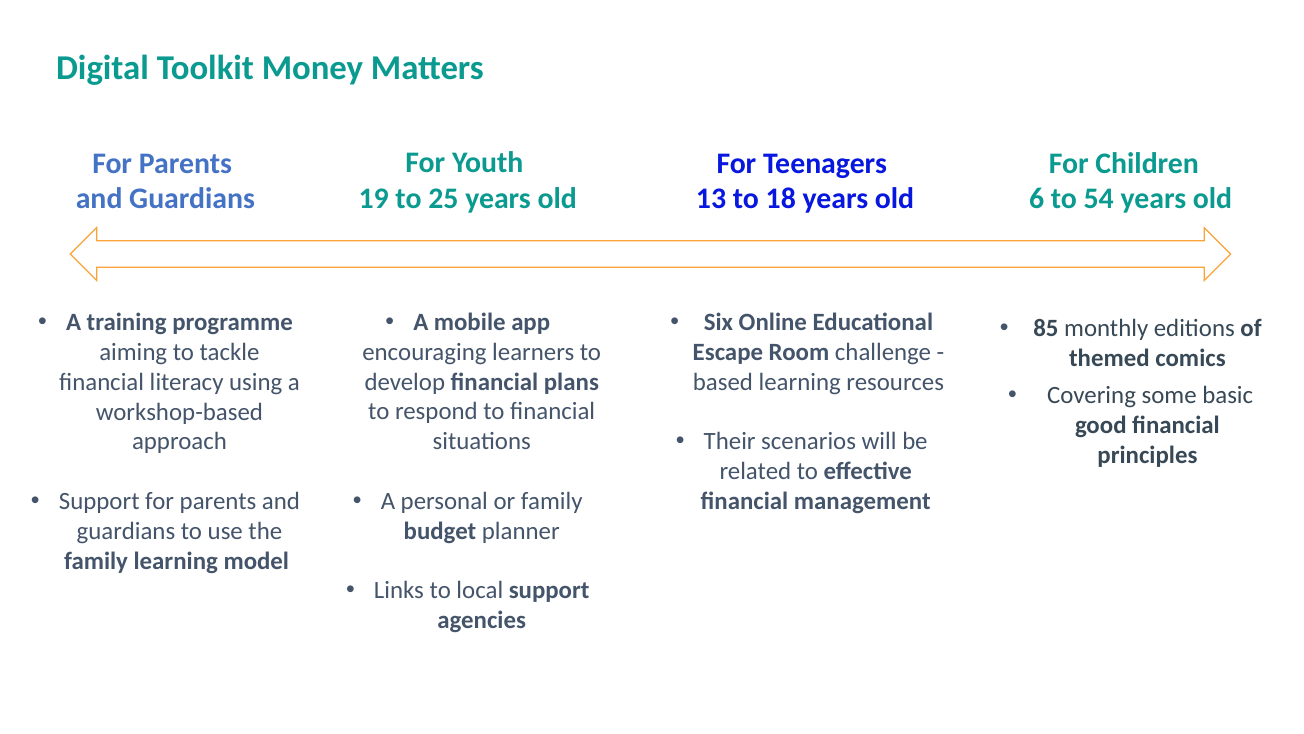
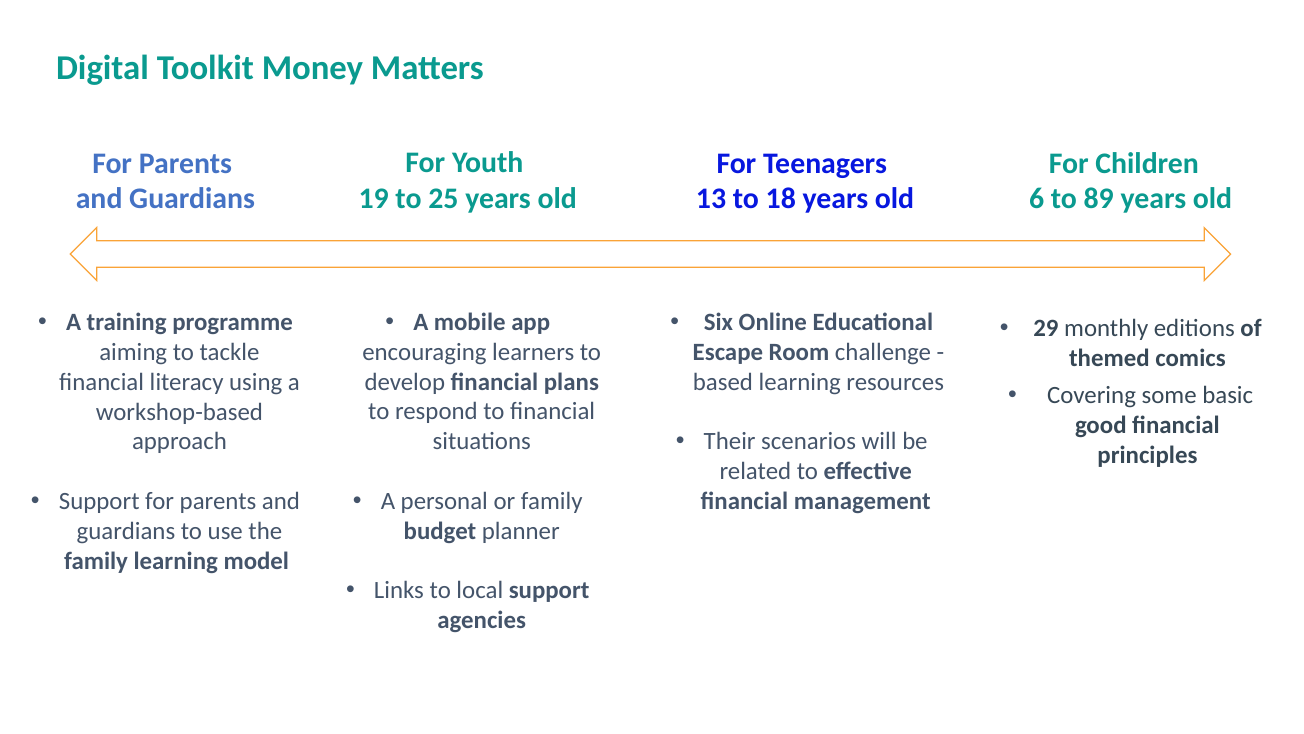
54: 54 -> 89
85: 85 -> 29
